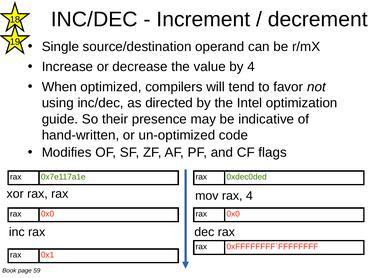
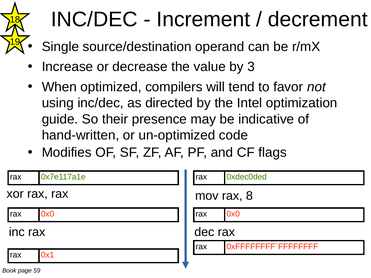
by 4: 4 -> 3
rax 4: 4 -> 8
